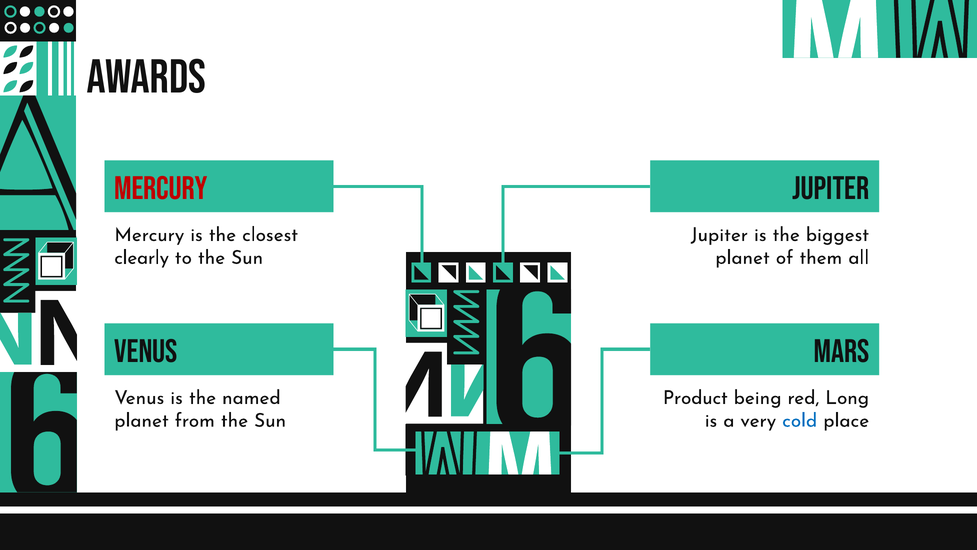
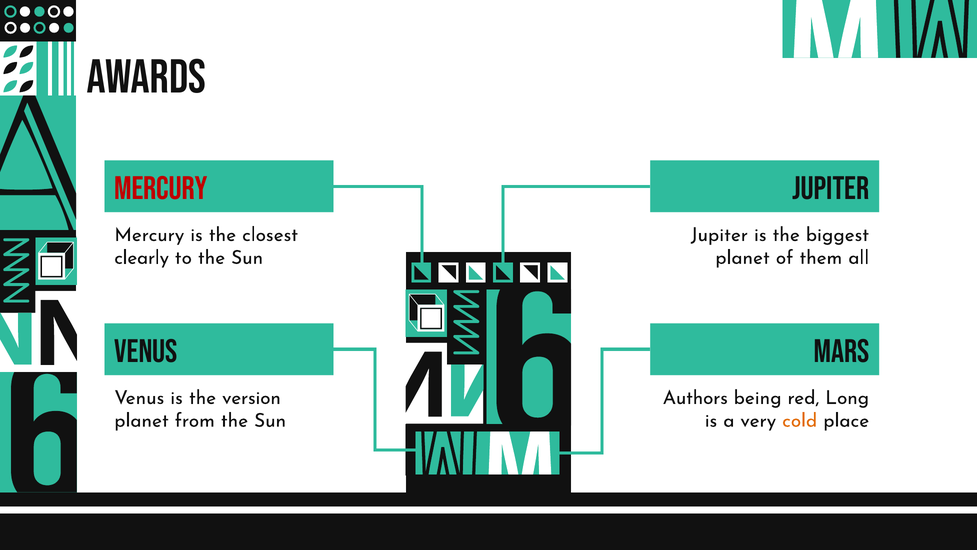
named: named -> version
Product: Product -> Authors
cold colour: blue -> orange
